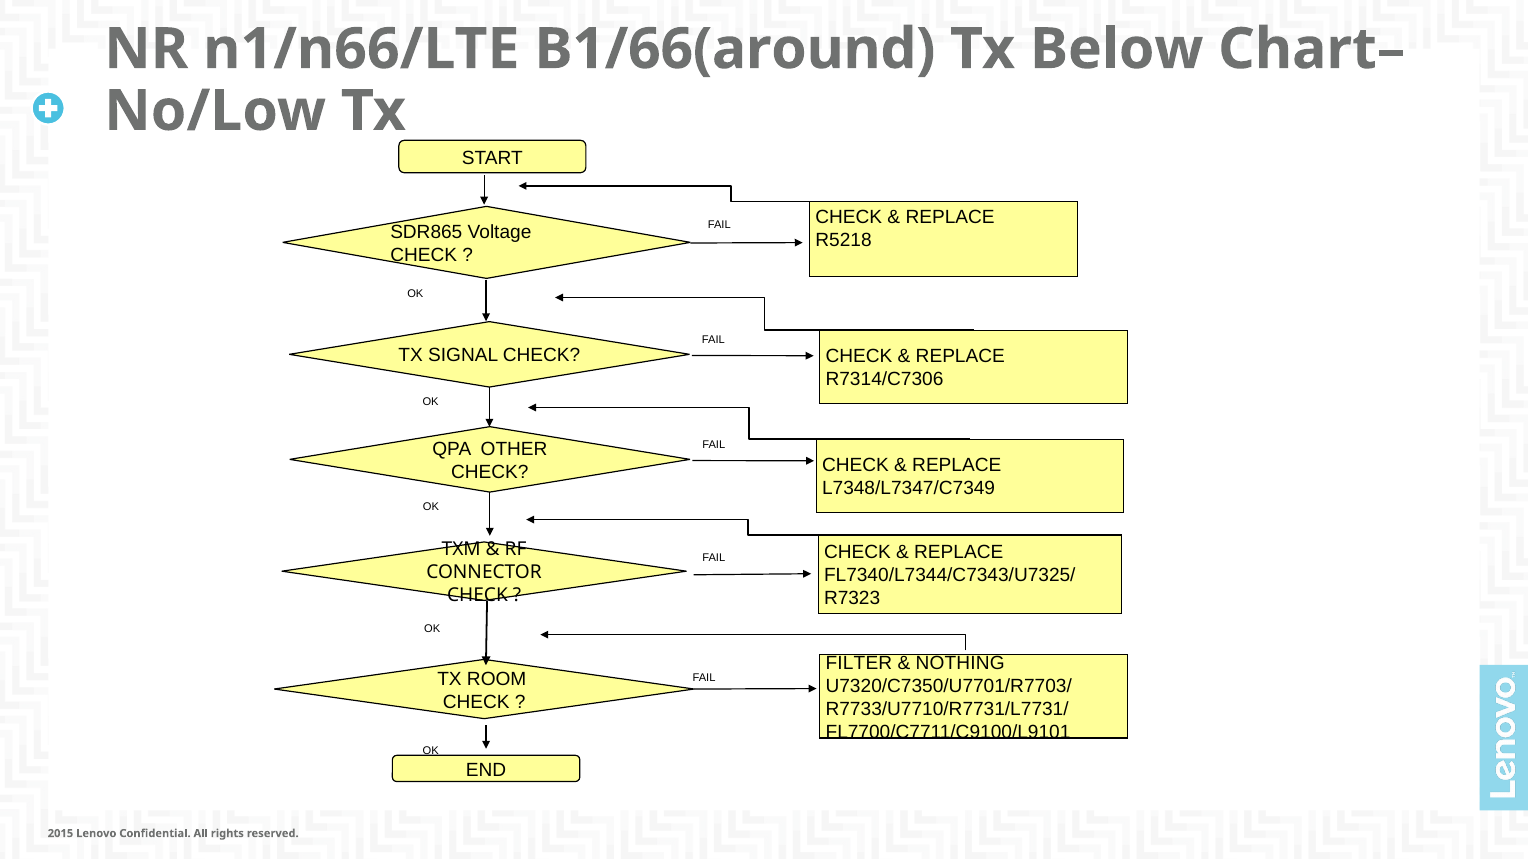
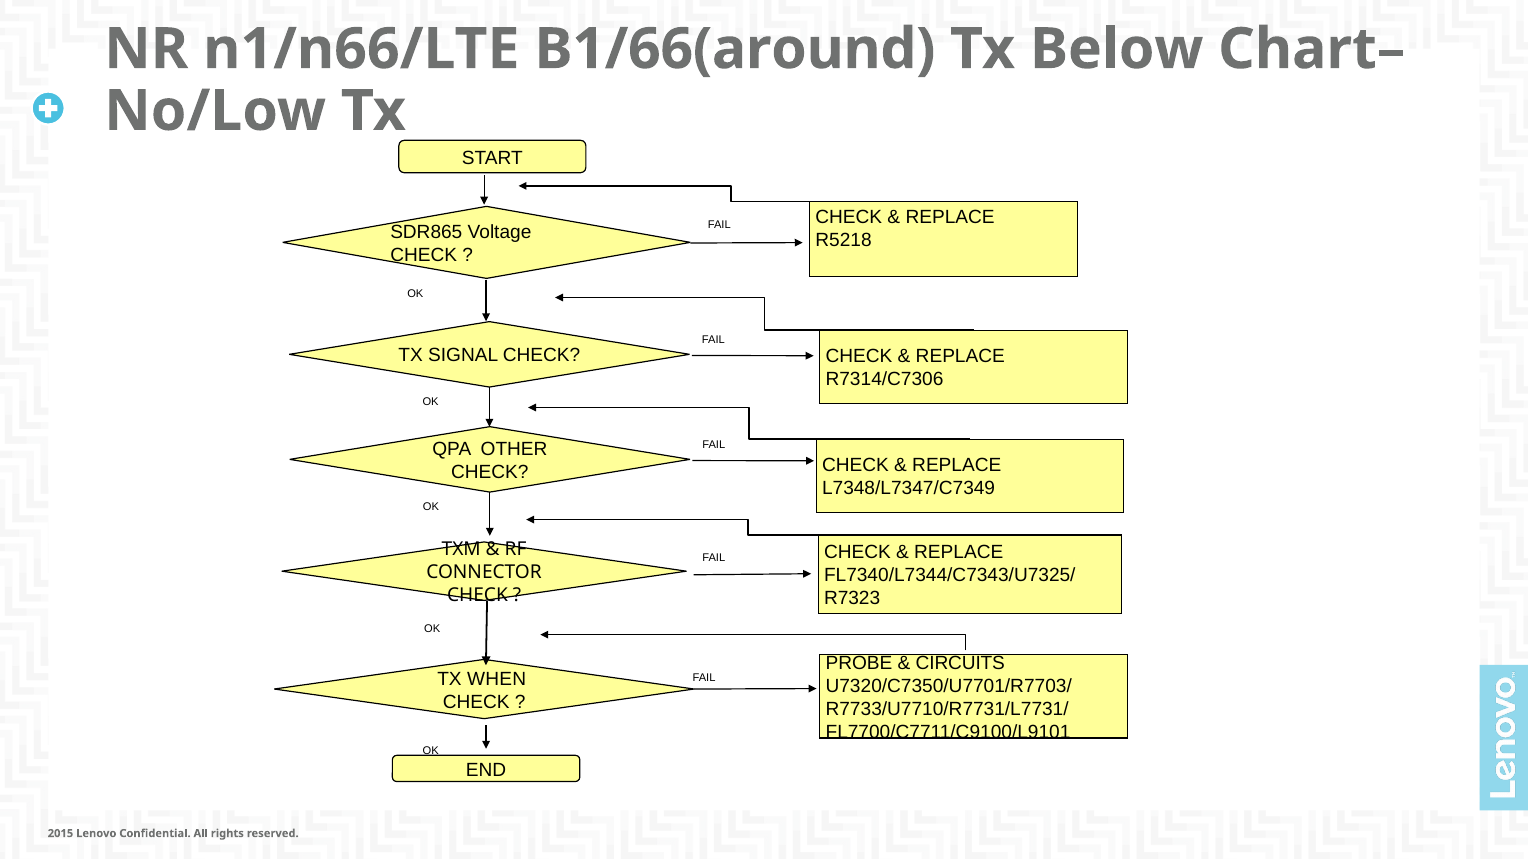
FILTER: FILTER -> PROBE
NOTHING: NOTHING -> CIRCUITS
ROOM: ROOM -> WHEN
